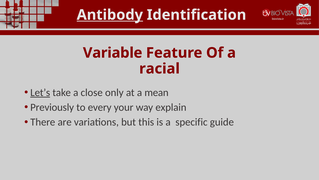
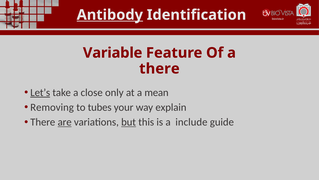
racial at (159, 68): racial -> there
Previously: Previously -> Removing
every: every -> tubes
are underline: none -> present
but underline: none -> present
specific: specific -> include
